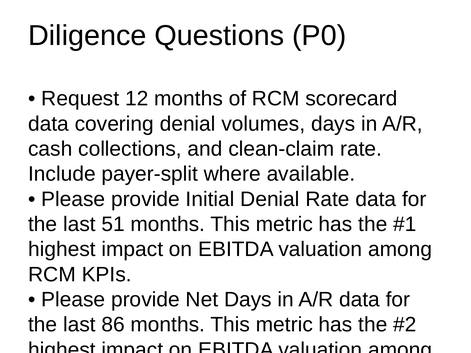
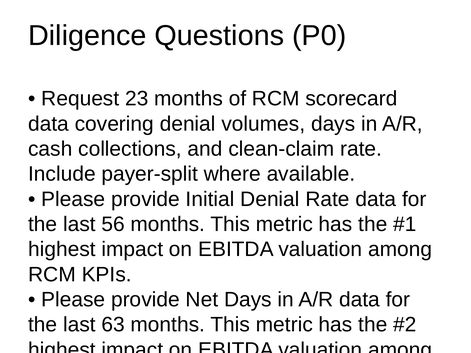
12: 12 -> 23
51: 51 -> 56
86: 86 -> 63
